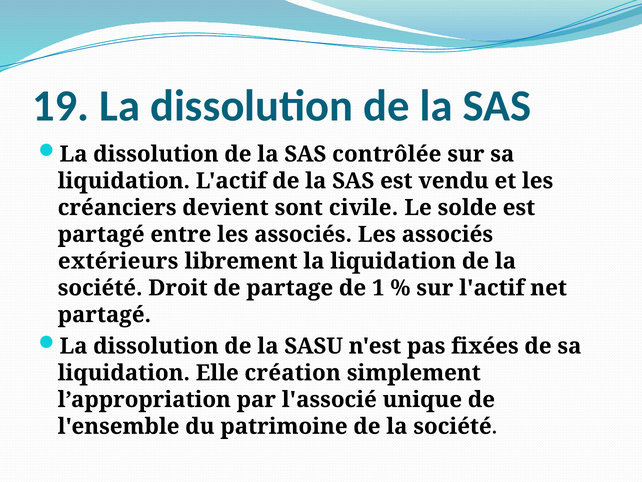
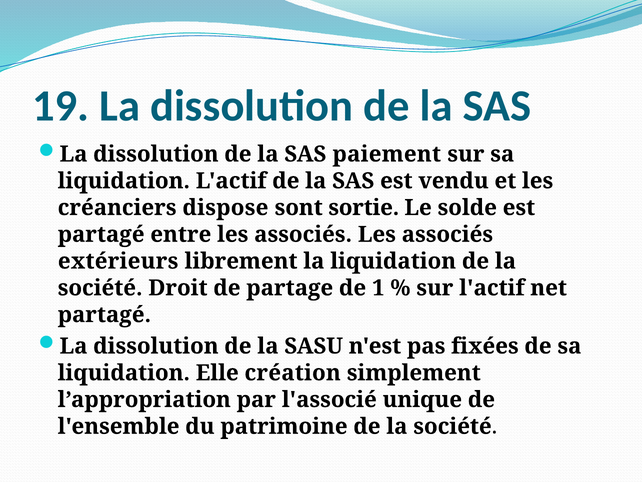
contrôlée: contrôlée -> paiement
devient: devient -> dispose
civile: civile -> sortie
